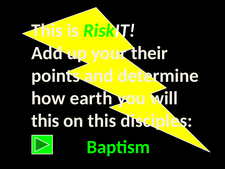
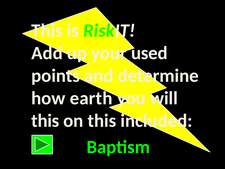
their: their -> used
disciples: disciples -> included
